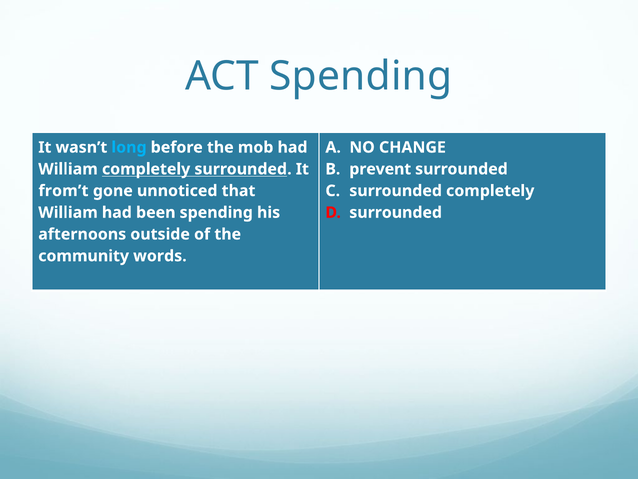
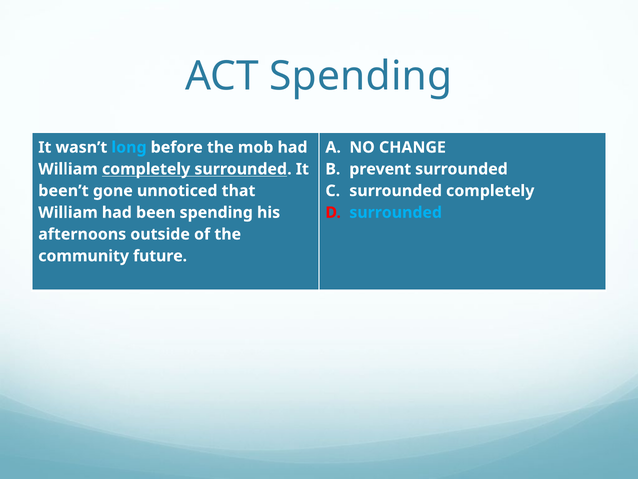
from’t: from’t -> been’t
surrounded at (396, 212) colour: white -> light blue
words: words -> future
